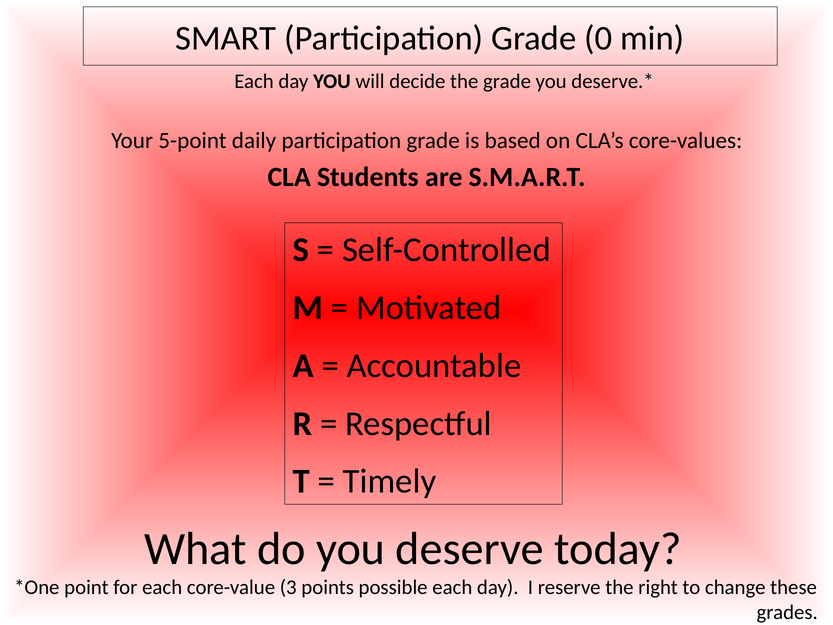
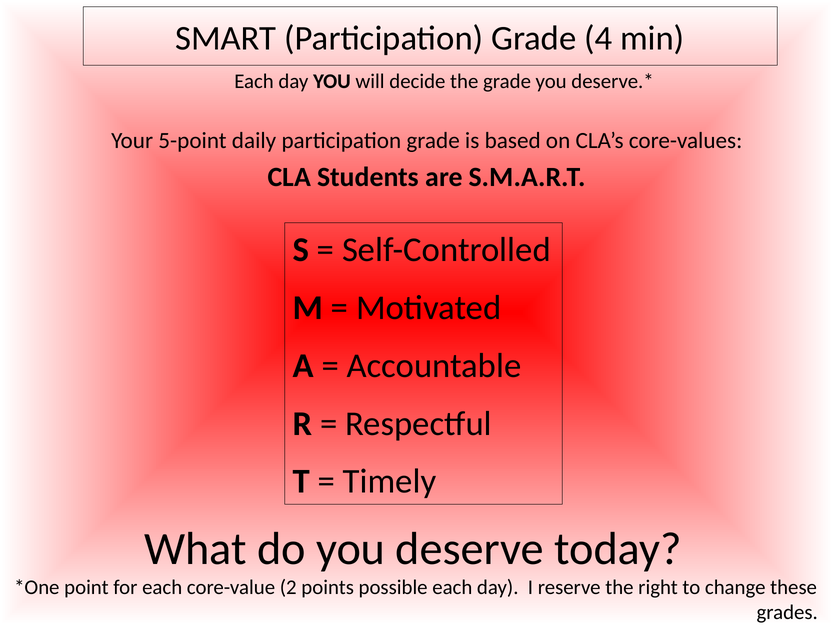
0: 0 -> 4
3: 3 -> 2
